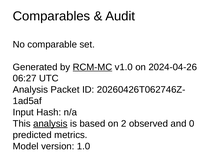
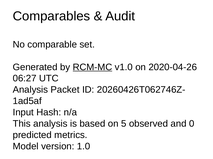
2024-04-26: 2024-04-26 -> 2020-04-26
analysis at (50, 124) underline: present -> none
2: 2 -> 5
